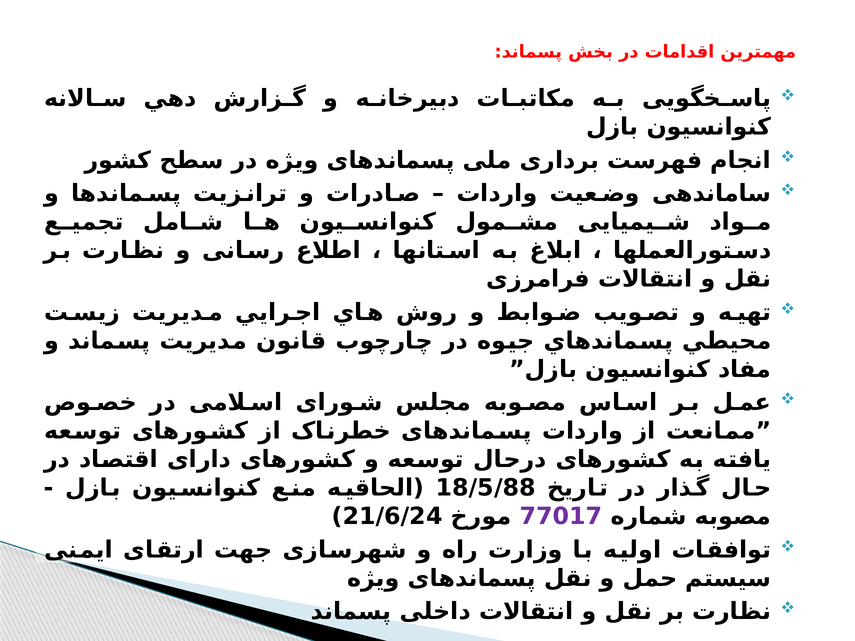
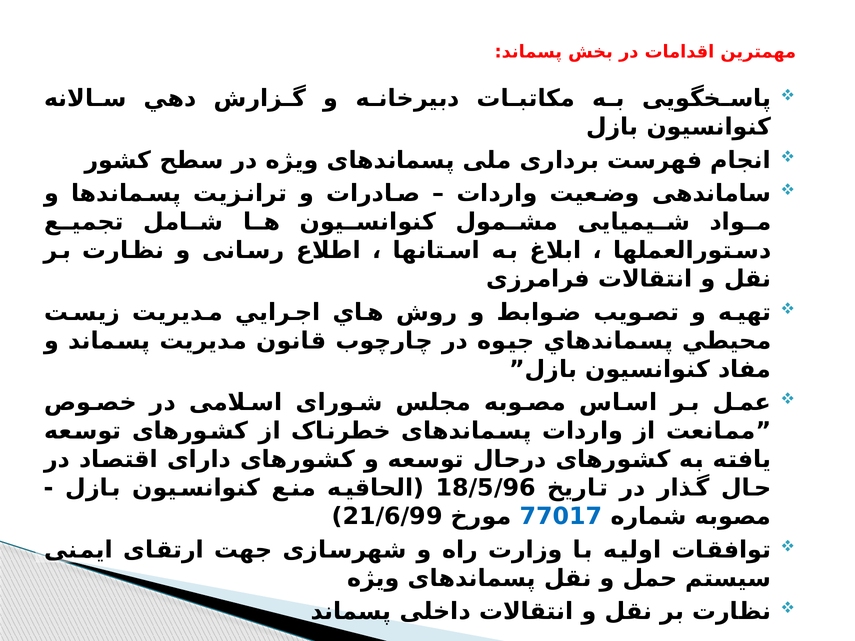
18/5/88: 18/5/88 -> 18/5/96
21/6/24: 21/6/24 -> 21/6/99
77017 colour: purple -> blue
